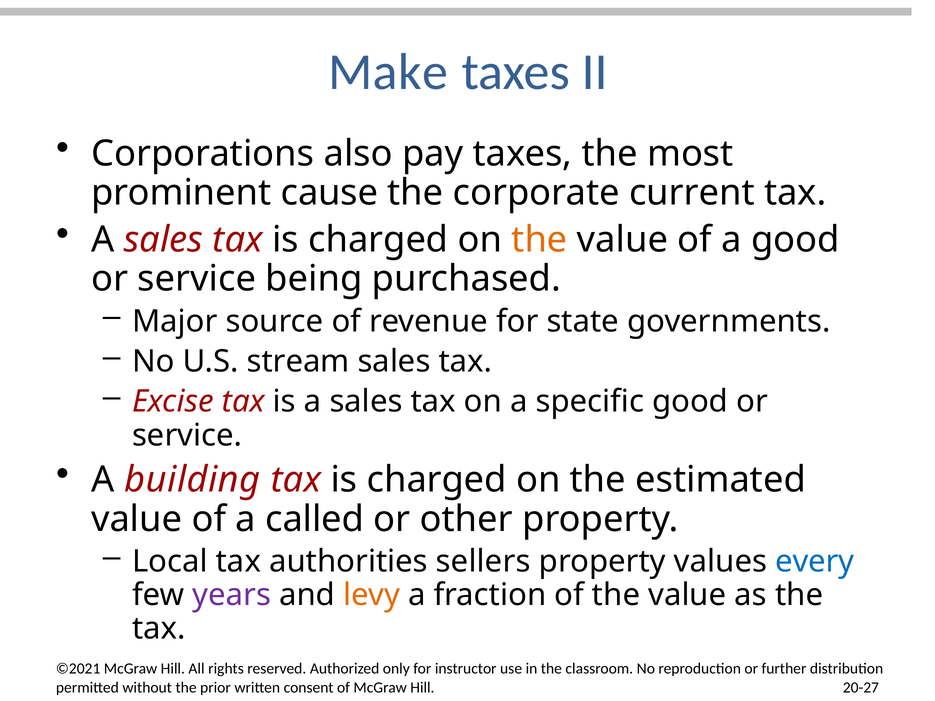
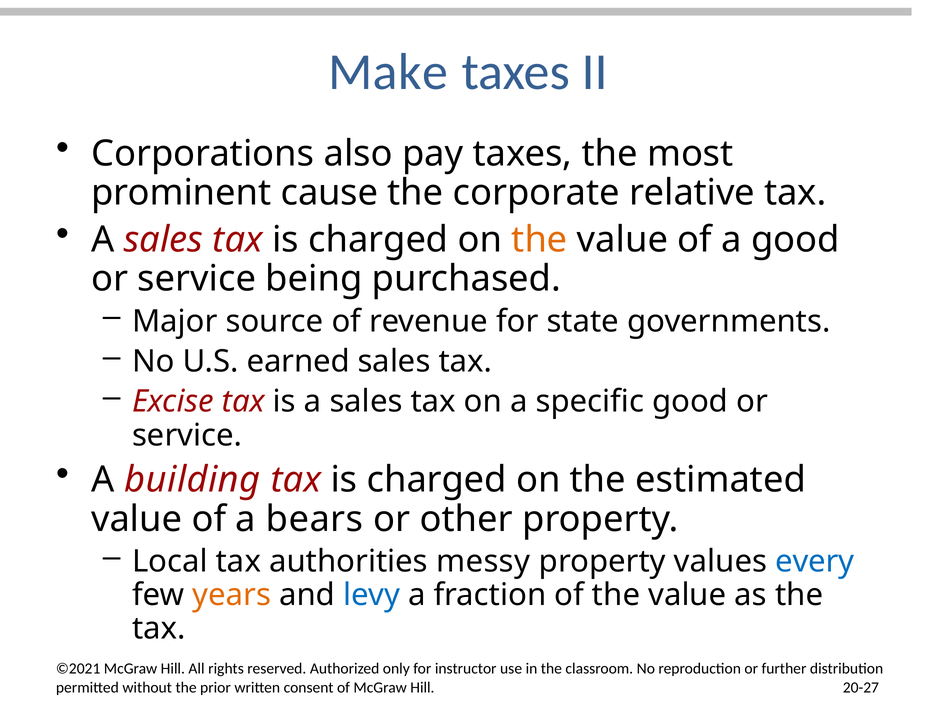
current: current -> relative
stream: stream -> earned
called: called -> bears
sellers: sellers -> messy
years colour: purple -> orange
levy colour: orange -> blue
